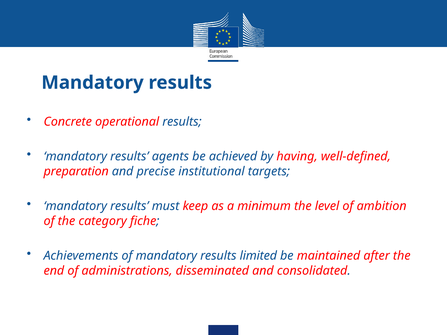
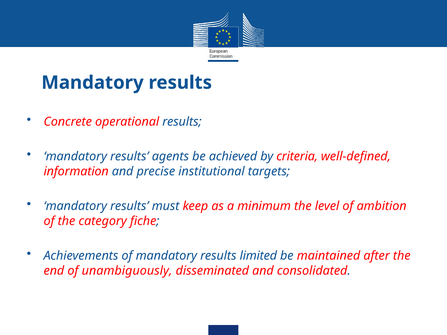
having: having -> criteria
preparation: preparation -> information
administrations: administrations -> unambiguously
